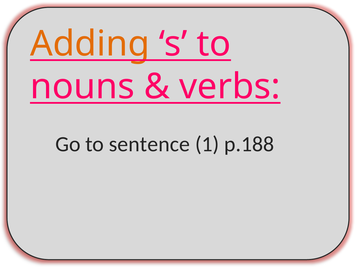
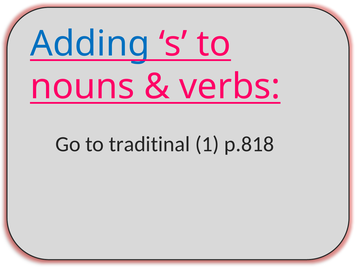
Adding colour: orange -> blue
sentence: sentence -> traditinal
p.188: p.188 -> p.818
